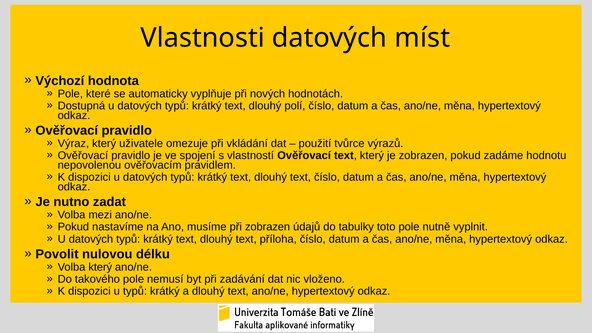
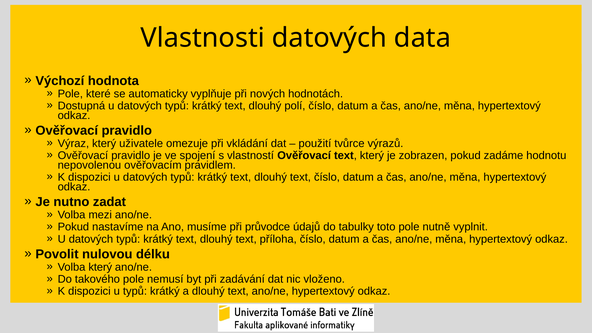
míst: míst -> data
při zobrazen: zobrazen -> průvodce
